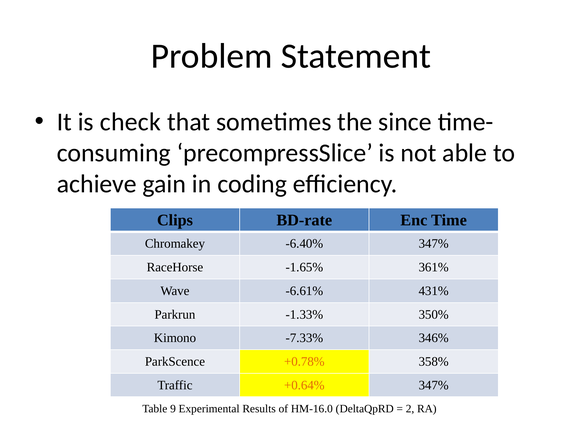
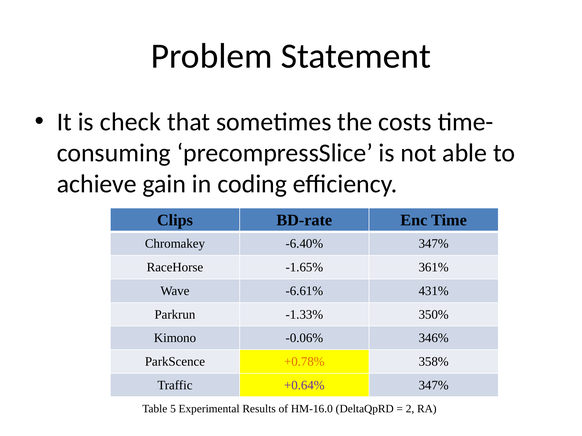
since: since -> costs
-7.33%: -7.33% -> -0.06%
+0.64% colour: orange -> purple
9: 9 -> 5
